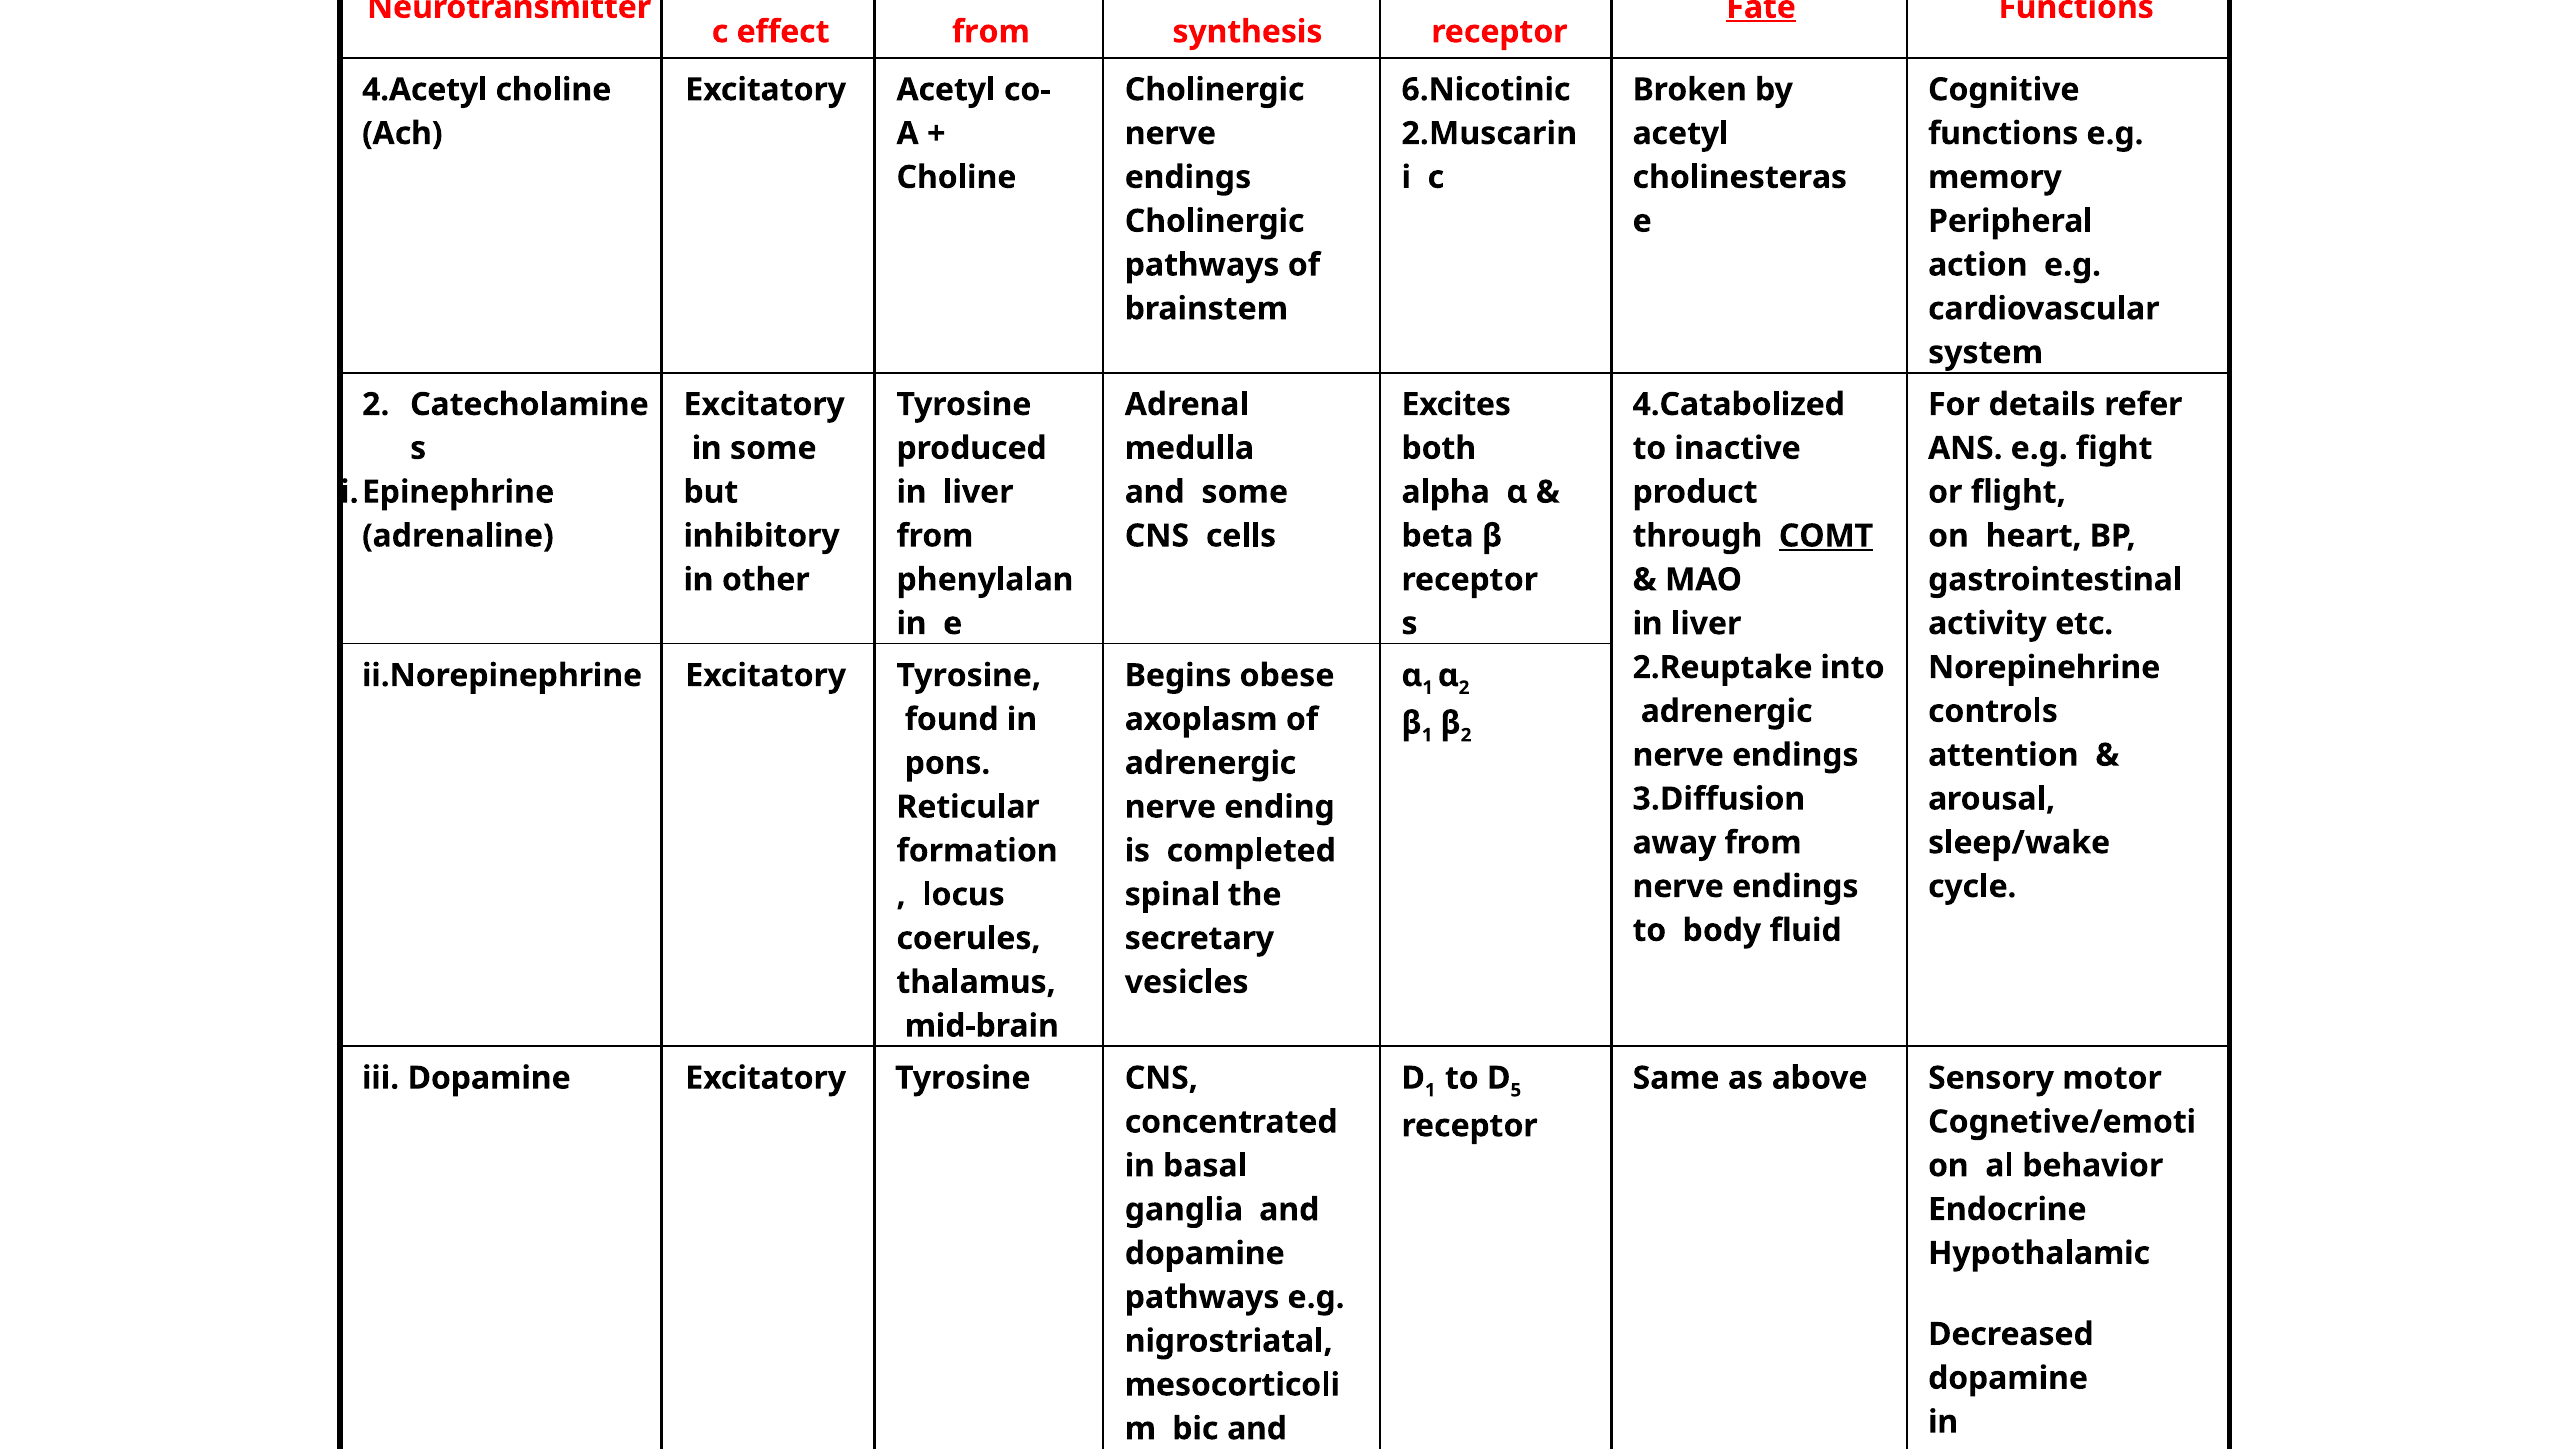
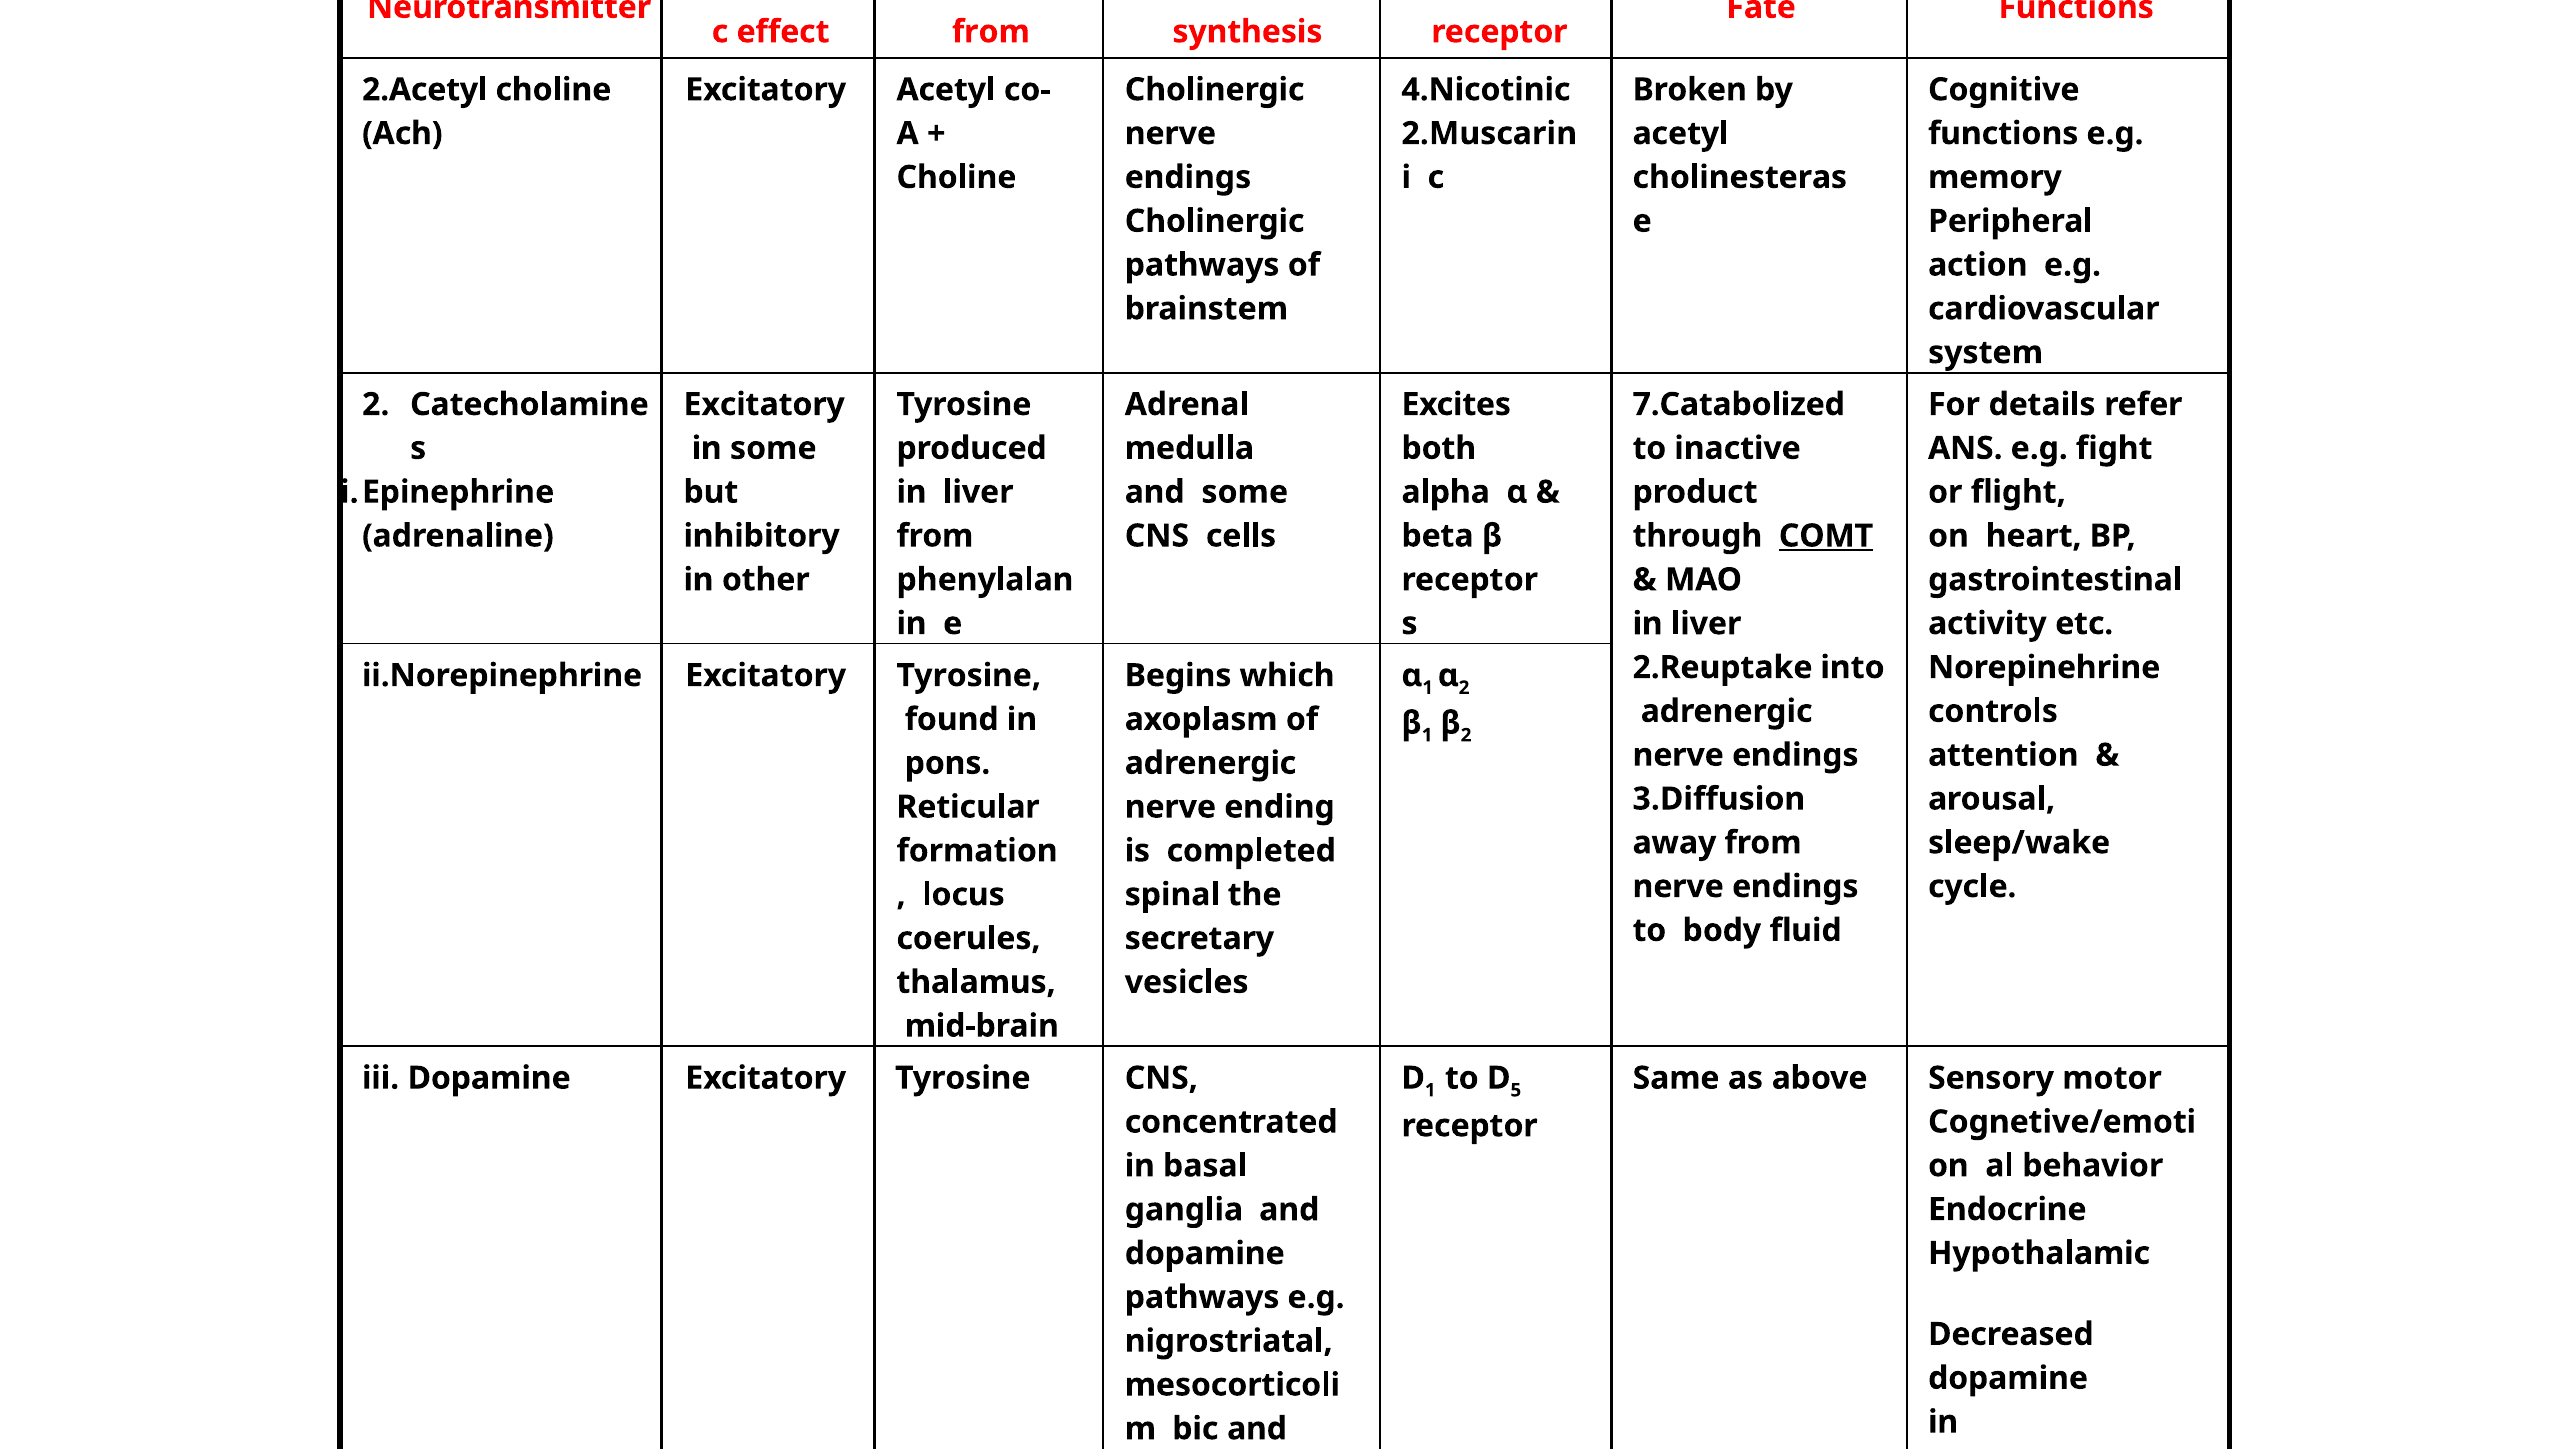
Fate underline: present -> none
4.Acetyl: 4.Acetyl -> 2.Acetyl
6.Nicotinic: 6.Nicotinic -> 4.Nicotinic
4.Catabolized: 4.Catabolized -> 7.Catabolized
obese: obese -> which
